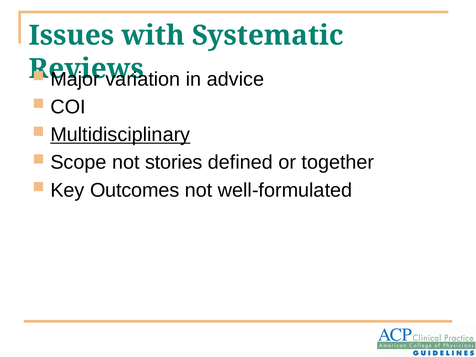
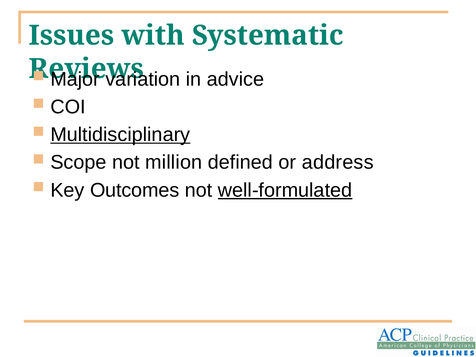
stories: stories -> million
together: together -> address
well-formulated underline: none -> present
